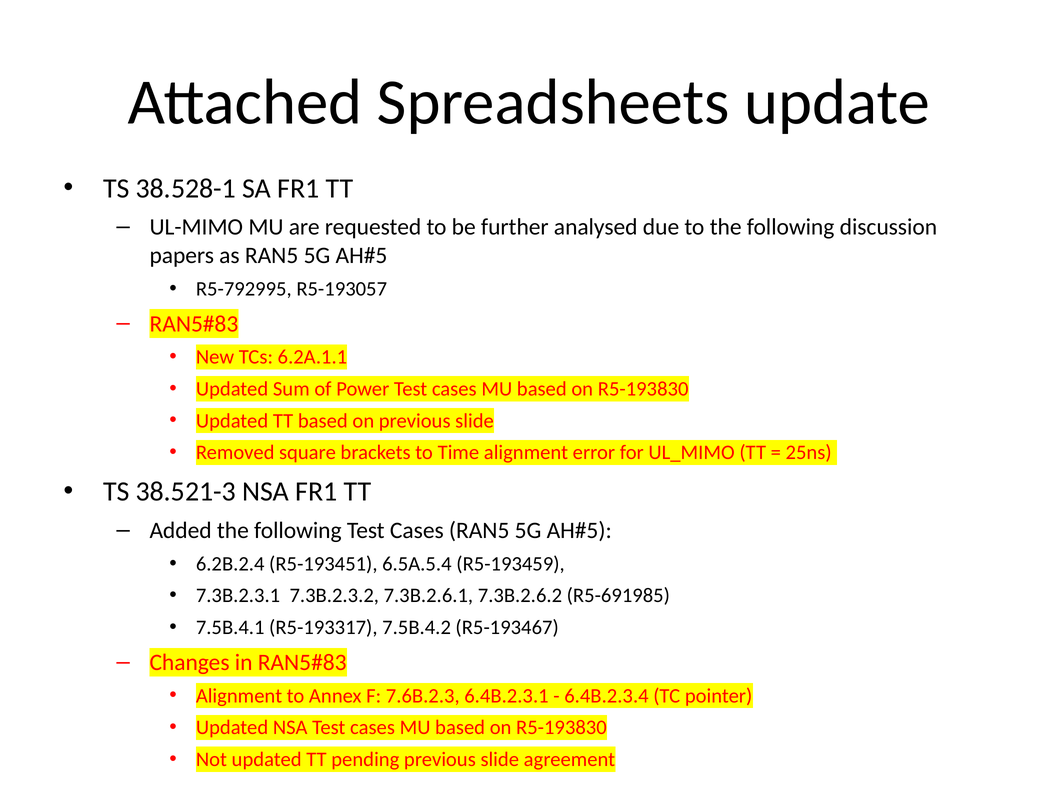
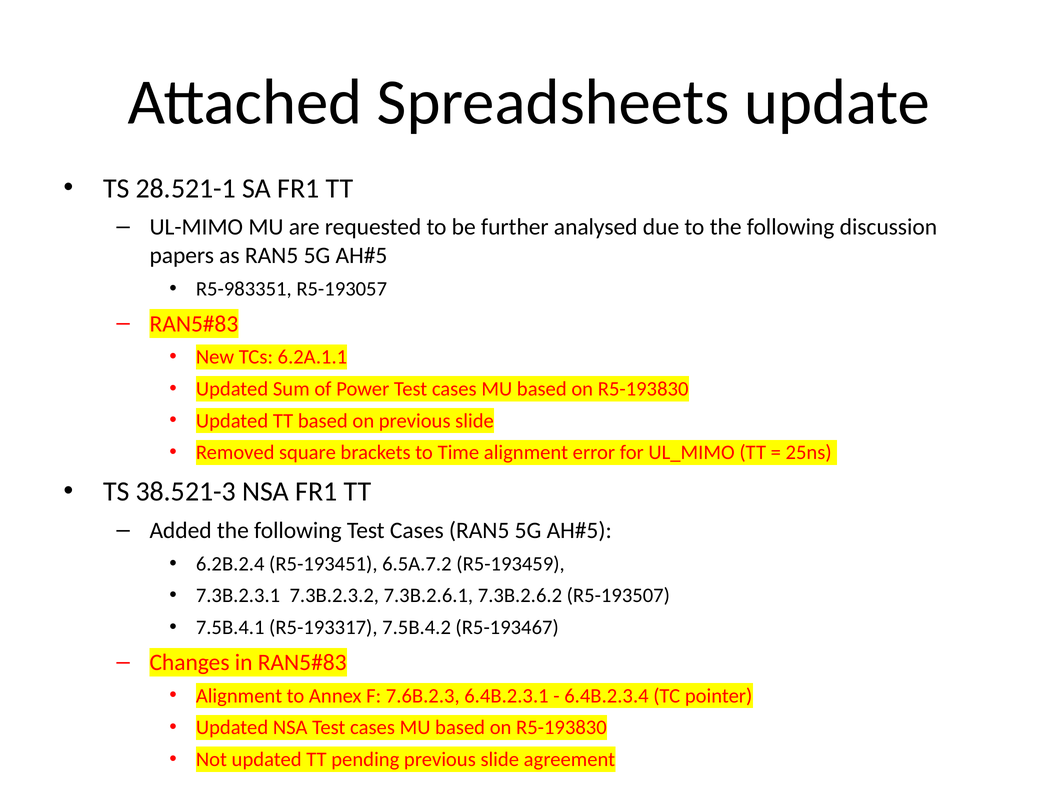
38.528-1: 38.528-1 -> 28.521-1
R5-792995: R5-792995 -> R5-983351
6.5A.5.4: 6.5A.5.4 -> 6.5A.7.2
R5-691985: R5-691985 -> R5-193507
